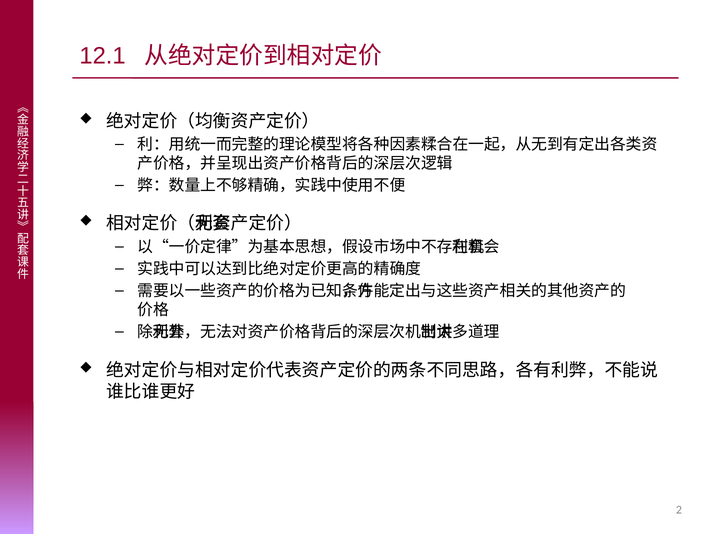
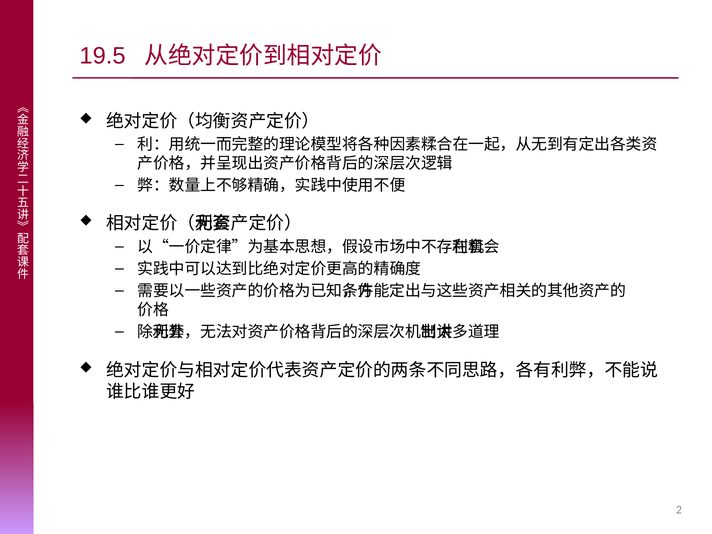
12.1: 12.1 -> 19.5
